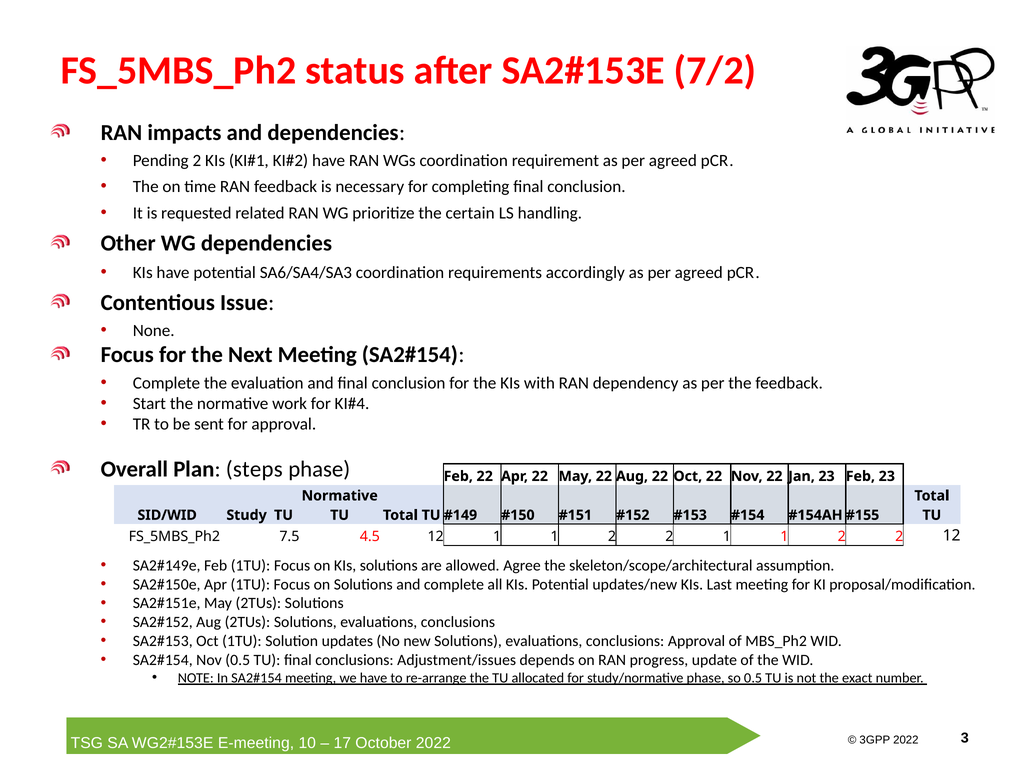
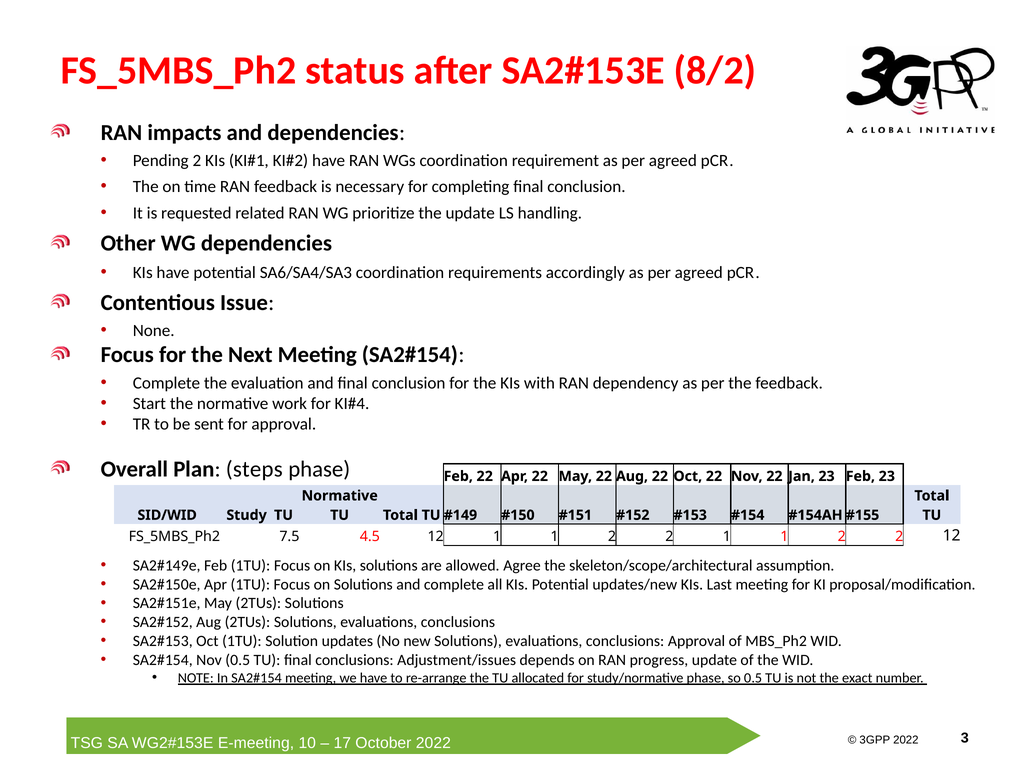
7/2: 7/2 -> 8/2
the certain: certain -> update
